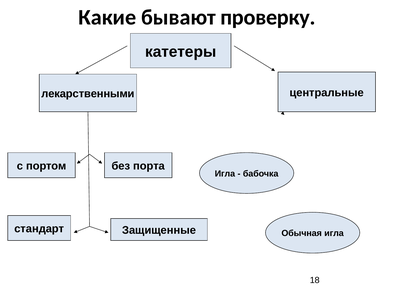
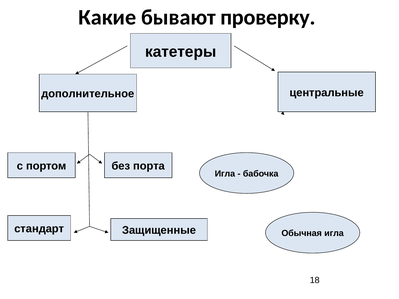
лекарственными: лекарственными -> дополнительное
